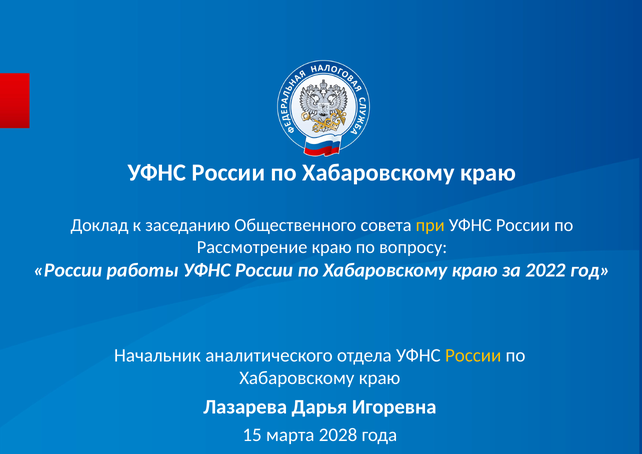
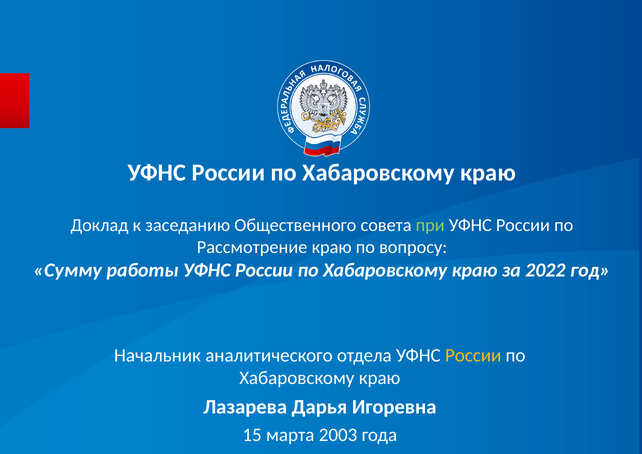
при colour: yellow -> light green
России at (68, 270): России -> Сумму
2028: 2028 -> 2003
